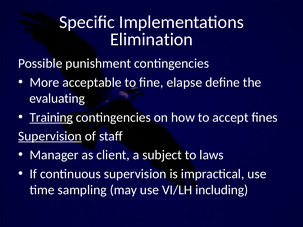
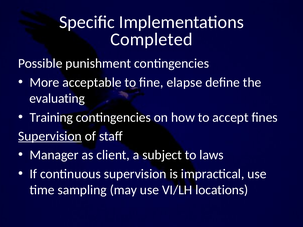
Elimination: Elimination -> Completed
Training underline: present -> none
including: including -> locations
